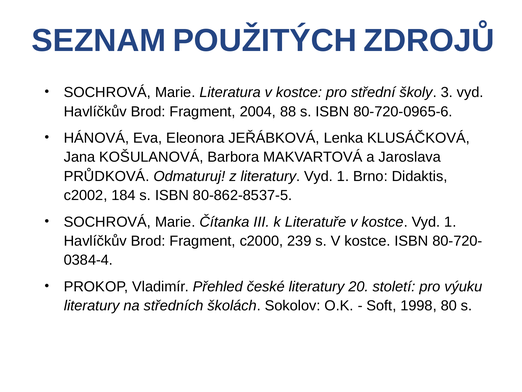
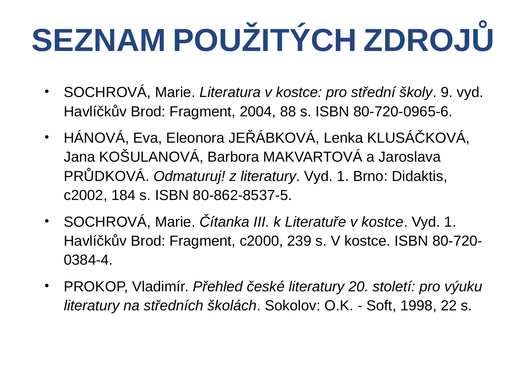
3: 3 -> 9
80: 80 -> 22
